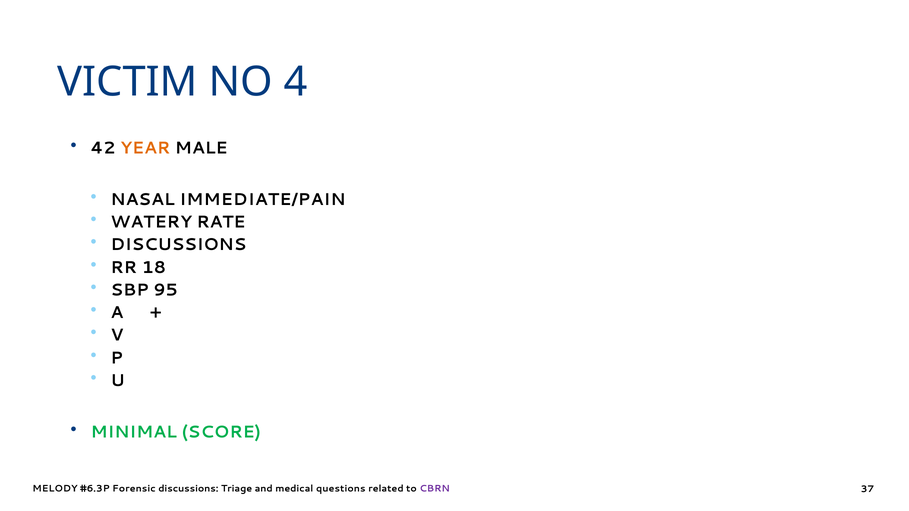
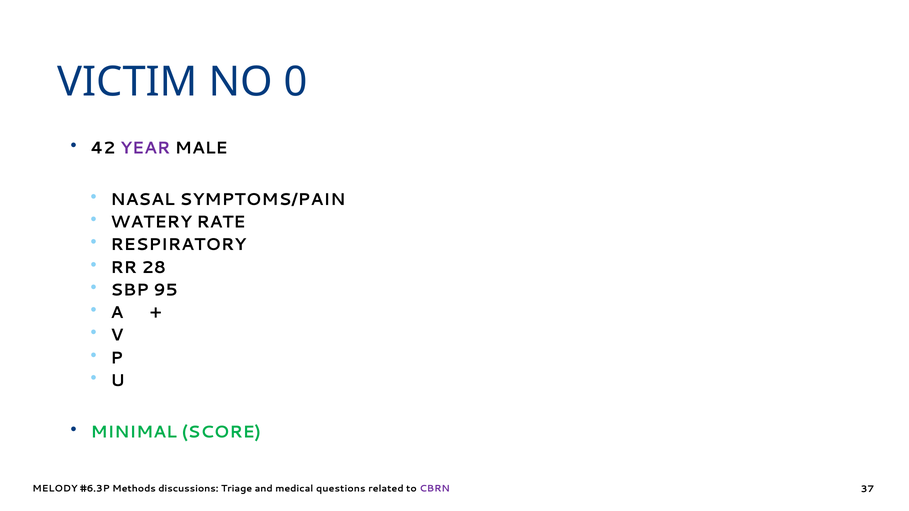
4: 4 -> 0
YEAR colour: orange -> purple
IMMEDIATE/PAIN: IMMEDIATE/PAIN -> SYMPTOMS/PAIN
DISCUSSIONS at (178, 245): DISCUSSIONS -> RESPIRATORY
18: 18 -> 28
Forensic: Forensic -> Methods
